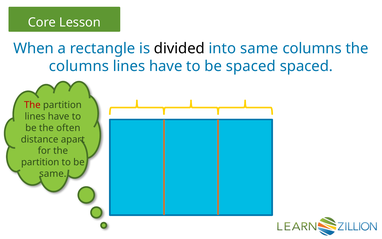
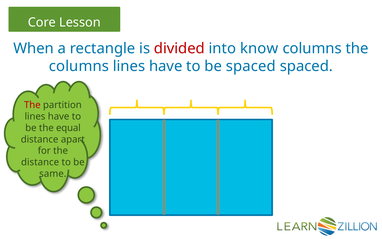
divided colour: black -> red
into same: same -> know
often: often -> equal
partition at (40, 162): partition -> distance
